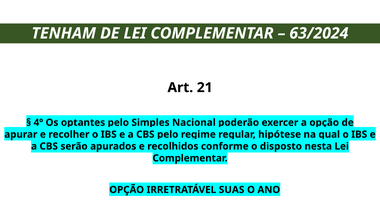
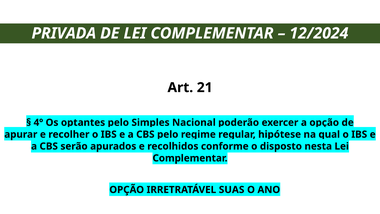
TENHAM: TENHAM -> PRIVADA
63/2024: 63/2024 -> 12/2024
